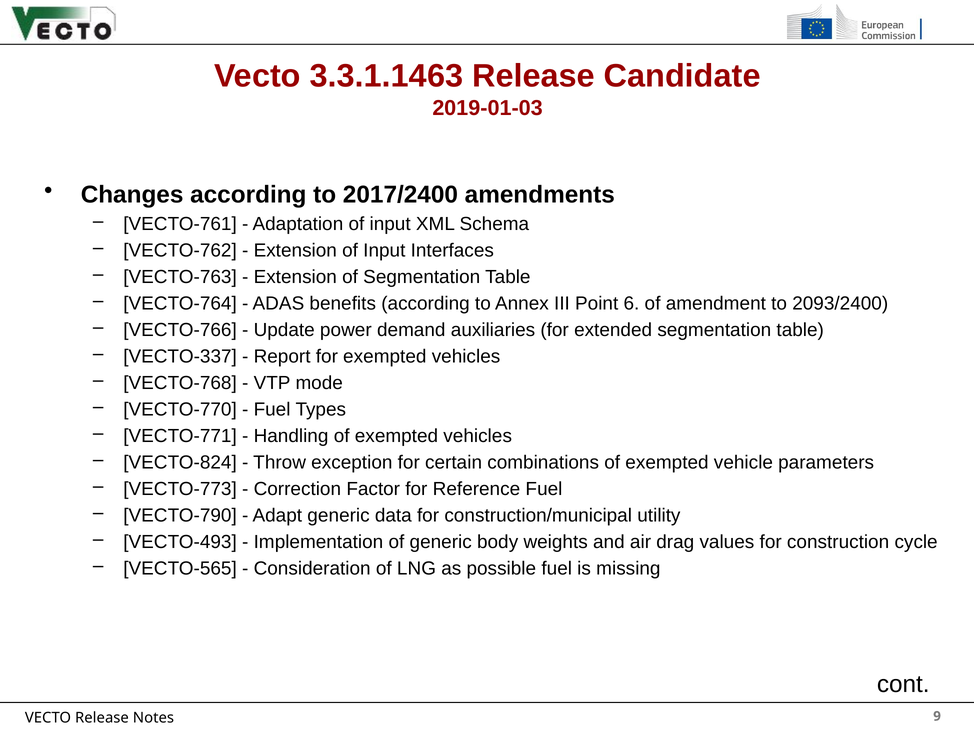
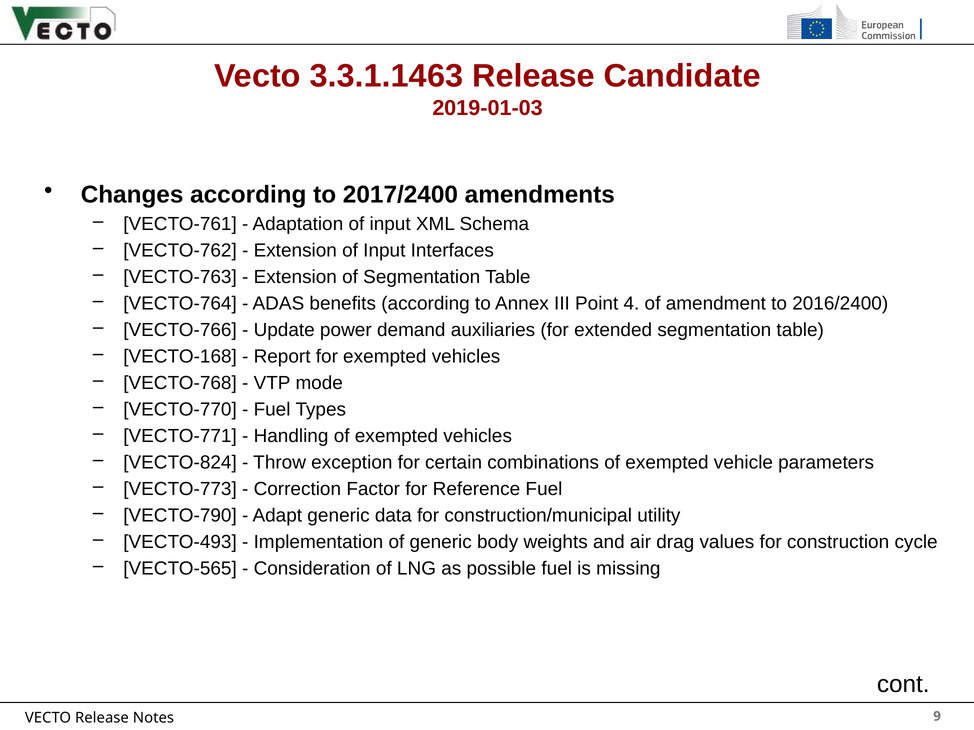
6: 6 -> 4
2093/2400: 2093/2400 -> 2016/2400
VECTO-337: VECTO-337 -> VECTO-168
